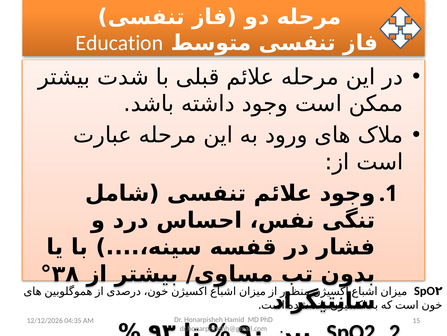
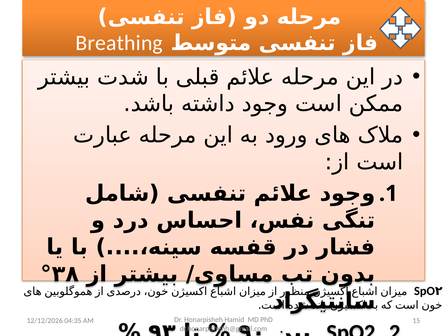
Education: Education -> Breathing
